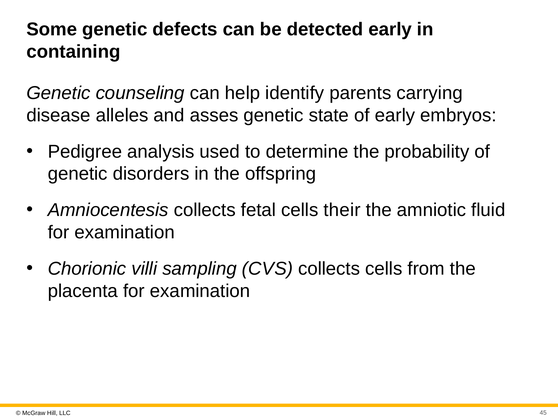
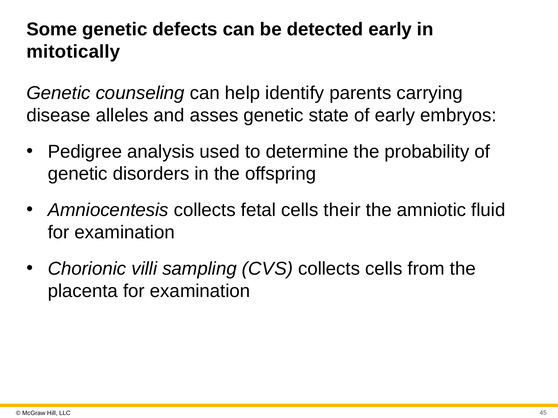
containing: containing -> mitotically
